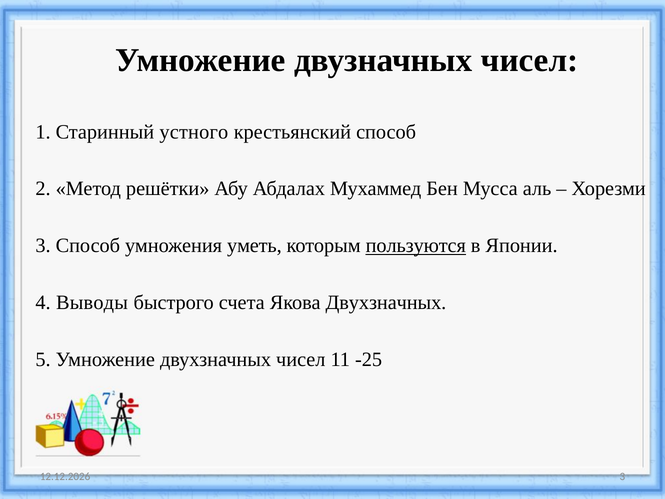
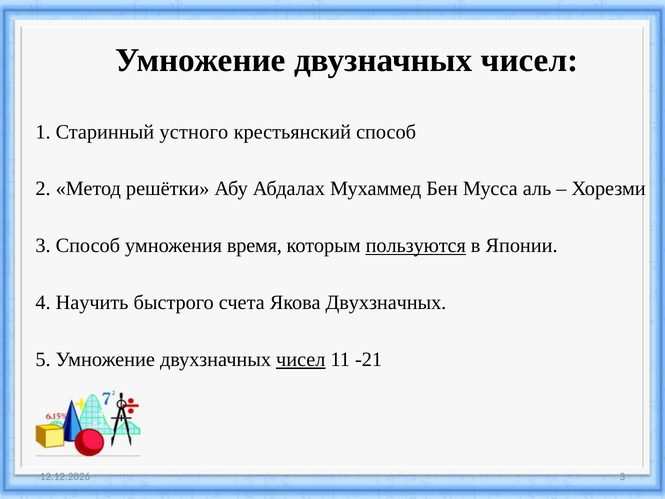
уметь: уметь -> время
Выводы: Выводы -> Научить
чисел at (301, 359) underline: none -> present
-25: -25 -> -21
